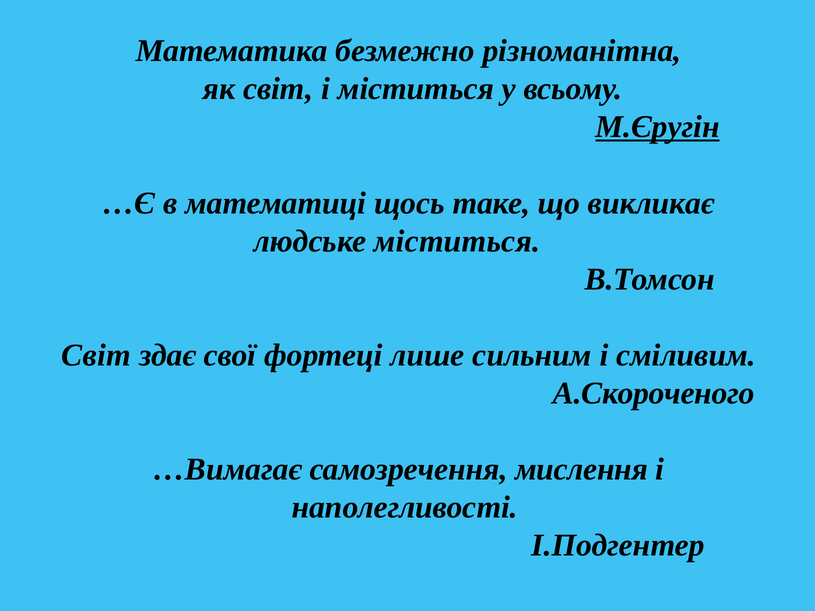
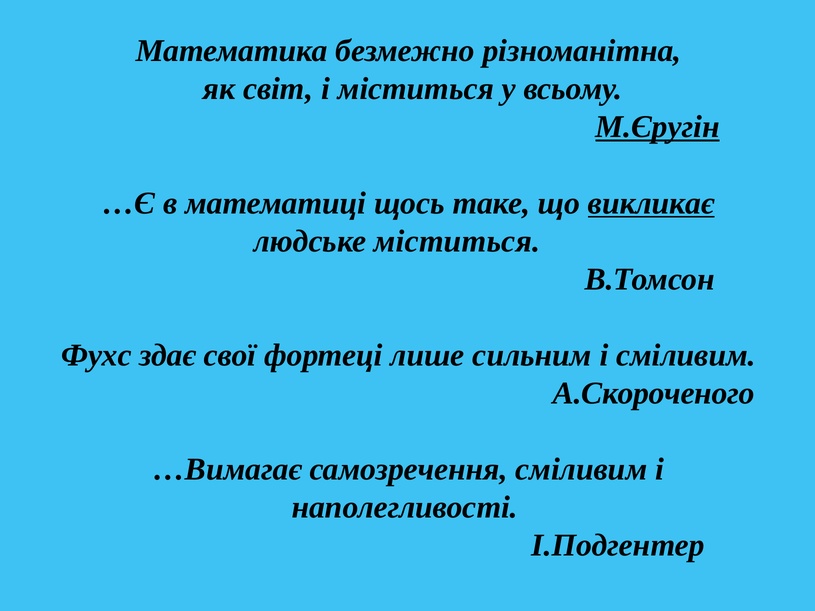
викликає underline: none -> present
Світ at (96, 355): Світ -> Фухс
самозречення мислення: мислення -> сміливим
